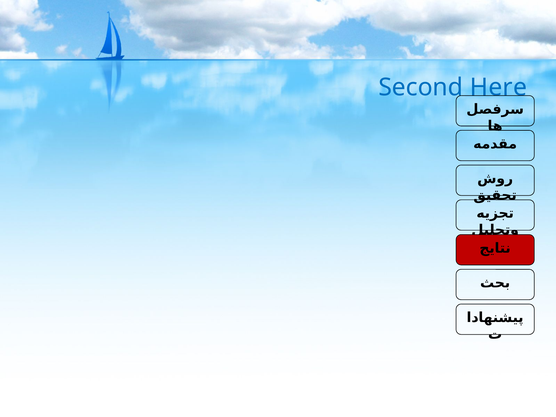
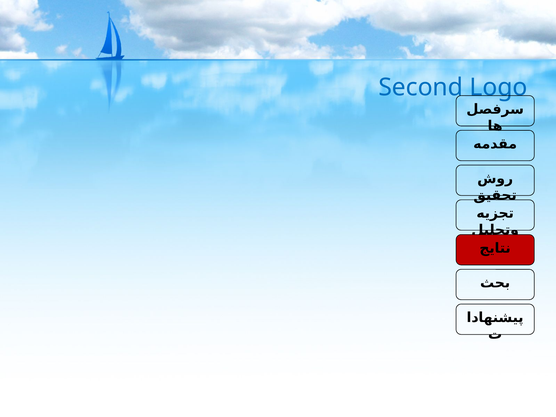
Here: Here -> Logo
